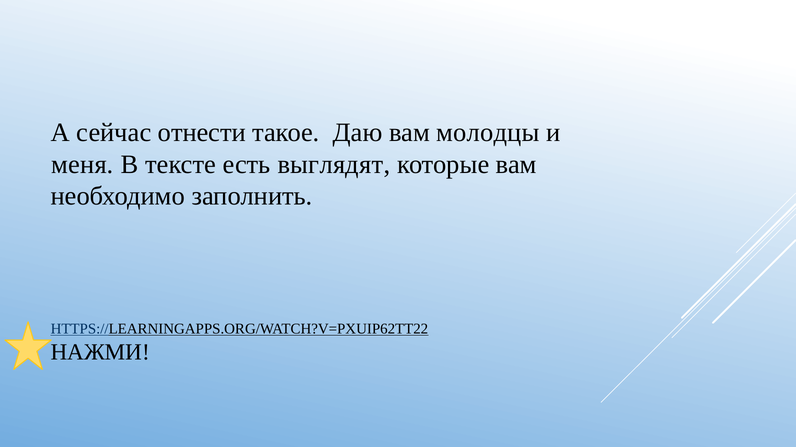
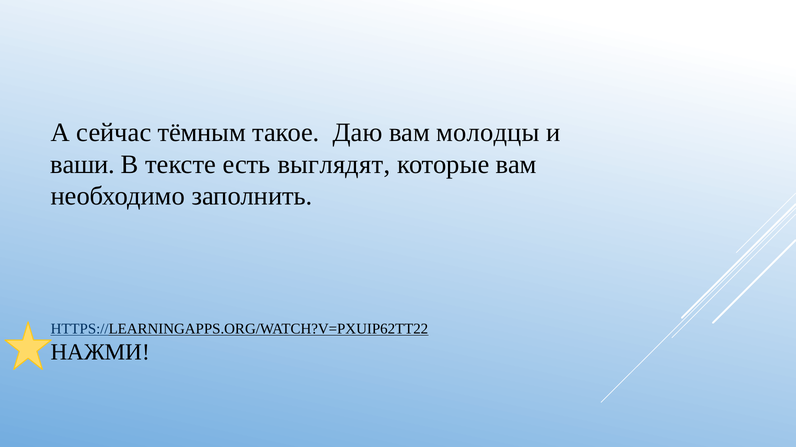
отнести: отнести -> тёмным
меня: меня -> ваши
